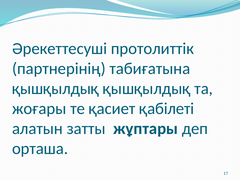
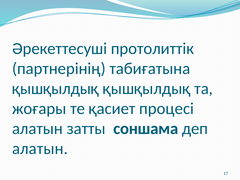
қабілеті: қабілеті -> процесі
жұптары: жұптары -> соншама
орташа at (40, 149): орташа -> алатын
